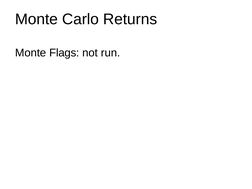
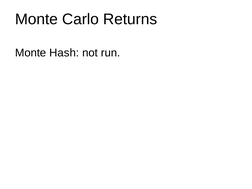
Flags: Flags -> Hash
